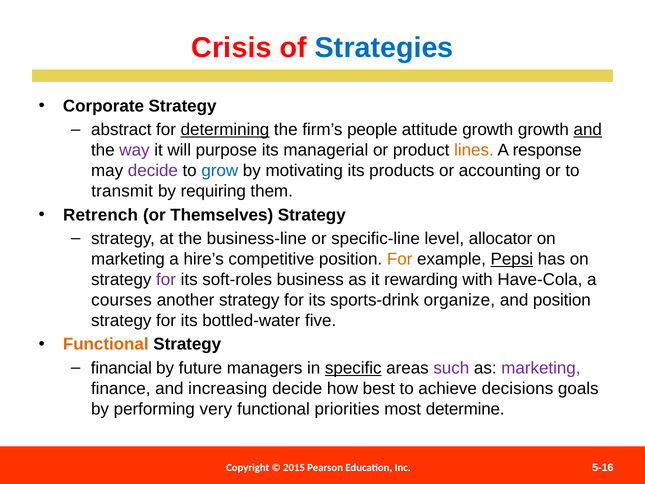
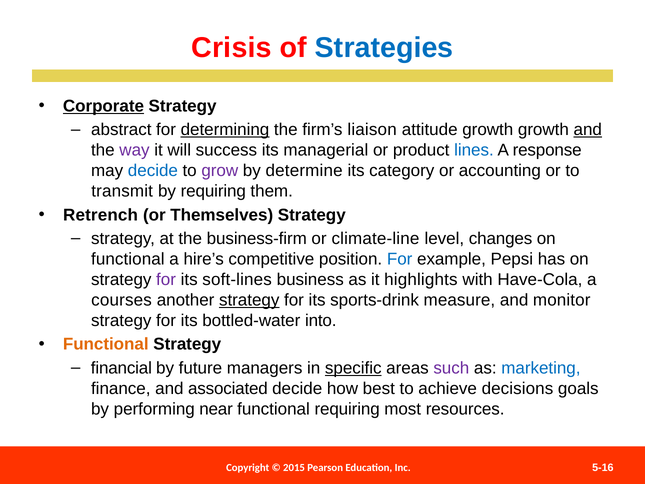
Corporate underline: none -> present
people: people -> liaison
purpose: purpose -> success
lines colour: orange -> blue
decide at (153, 171) colour: purple -> blue
grow colour: blue -> purple
motivating: motivating -> determine
products: products -> category
business-line: business-line -> business-firm
specific-line: specific-line -> climate-line
allocator: allocator -> changes
marketing at (128, 259): marketing -> functional
For at (400, 259) colour: orange -> blue
Pepsi underline: present -> none
soft-roles: soft-roles -> soft-lines
rewarding: rewarding -> highlights
strategy at (249, 300) underline: none -> present
organize: organize -> measure
and position: position -> monitor
five: five -> into
marketing at (541, 368) colour: purple -> blue
increasing: increasing -> associated
very: very -> near
functional priorities: priorities -> requiring
determine: determine -> resources
